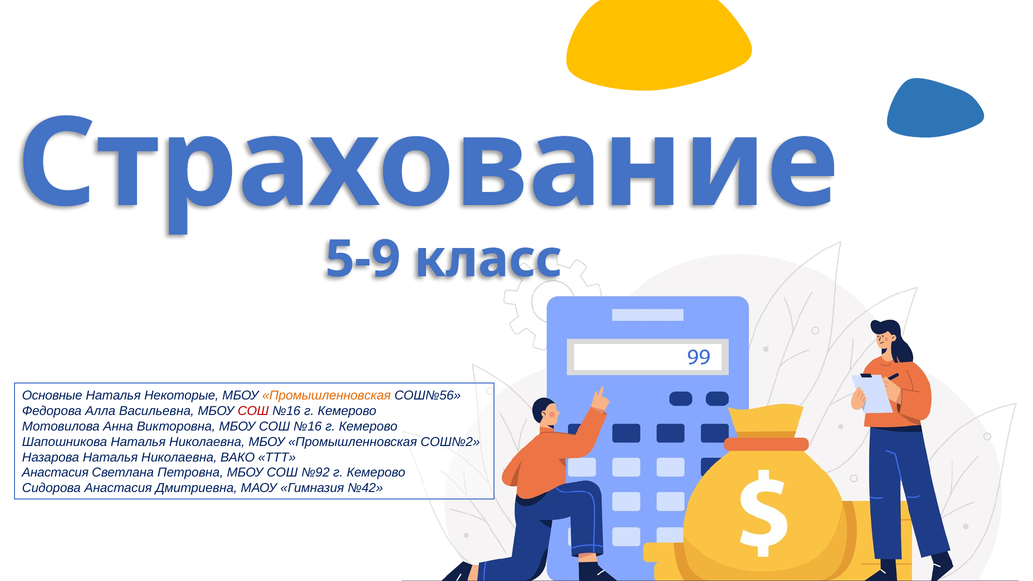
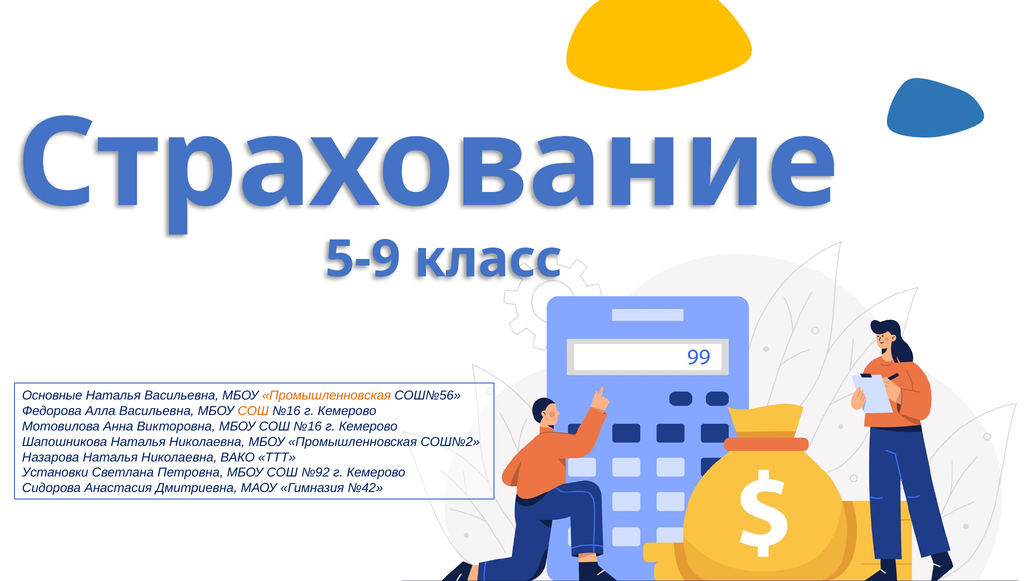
Наталья Некоторые: Некоторые -> Васильевна
СОШ at (253, 411) colour: red -> orange
Анастасия at (55, 473): Анастасия -> Установки
